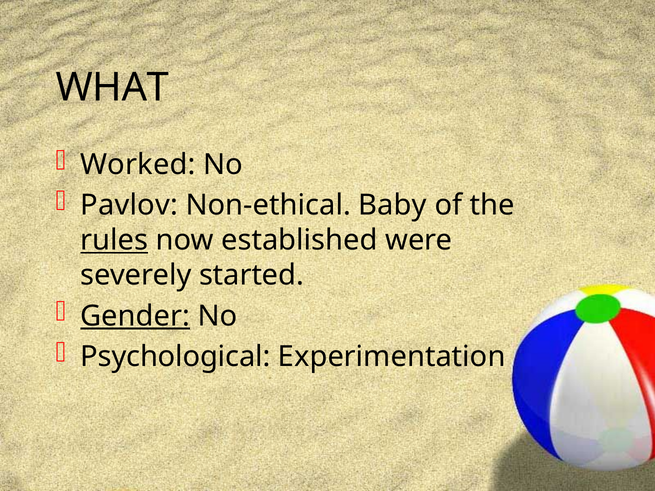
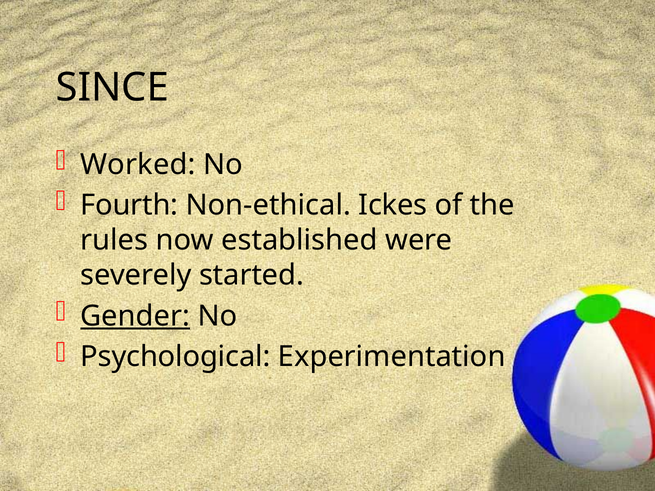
WHAT: WHAT -> SINCE
Pavlov: Pavlov -> Fourth
Baby: Baby -> Ickes
rules underline: present -> none
